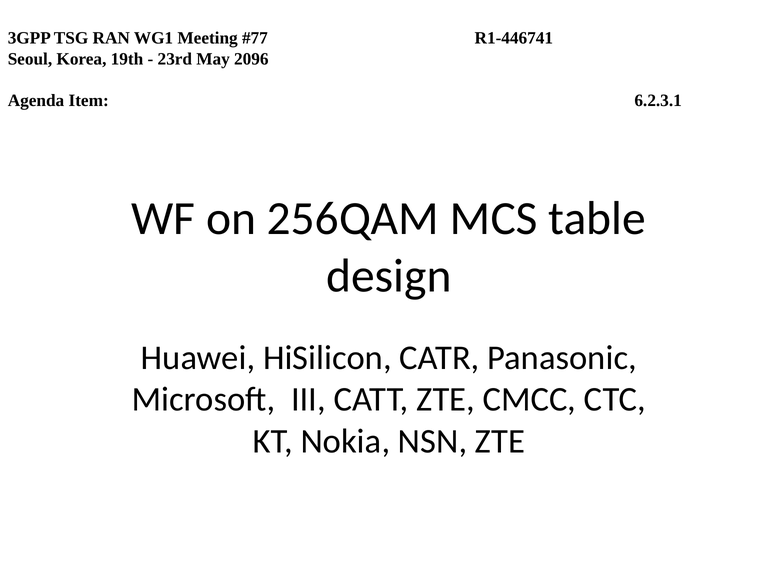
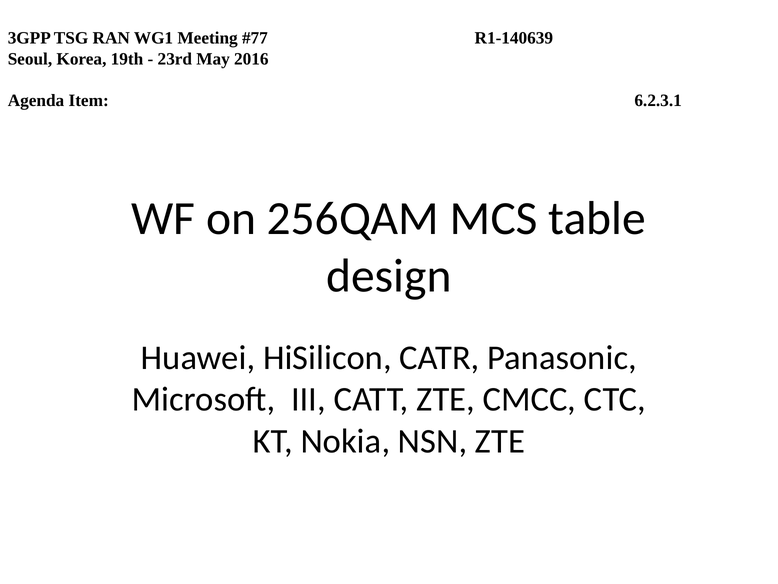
R1-446741: R1-446741 -> R1-140639
2096: 2096 -> 2016
